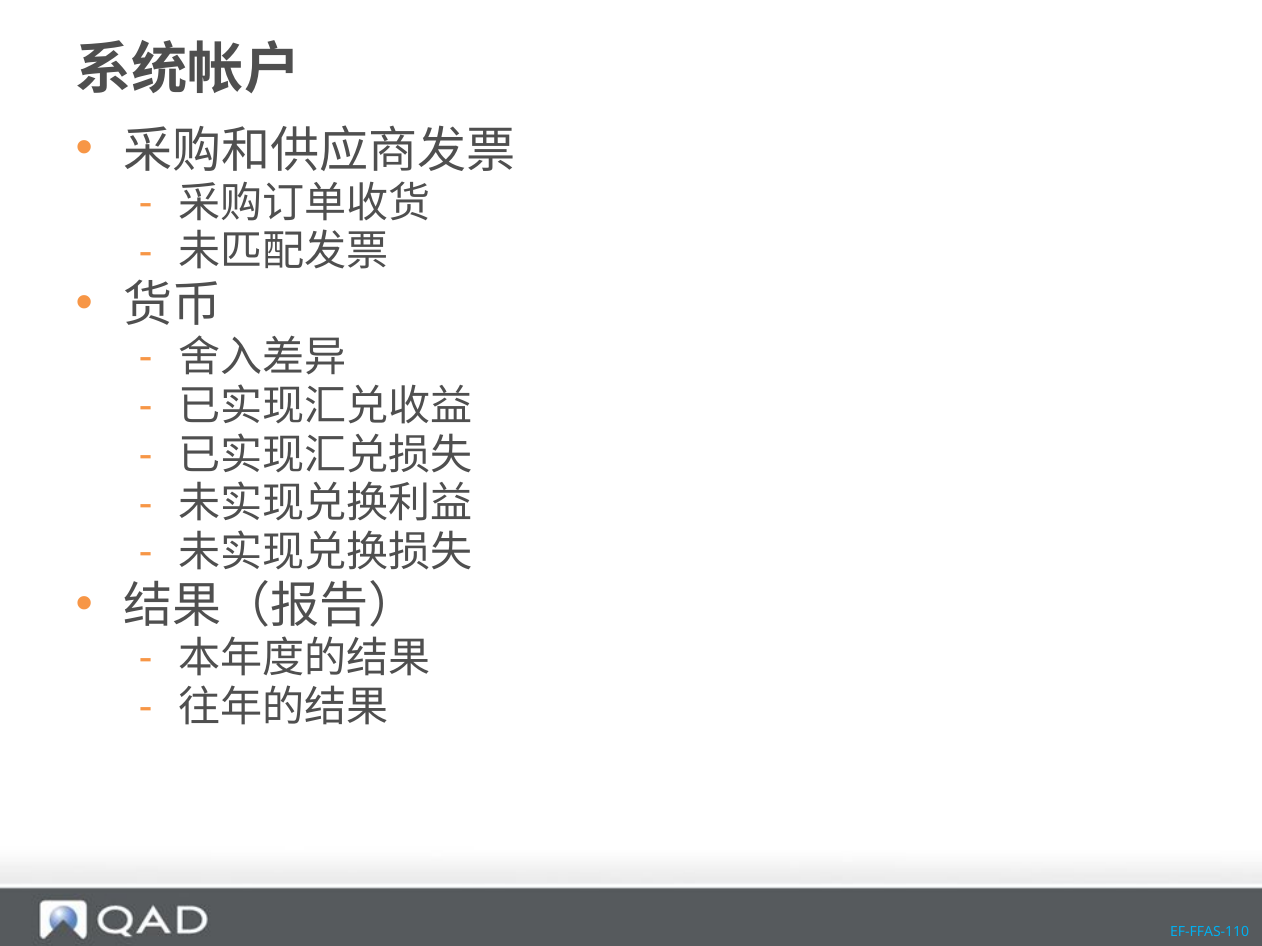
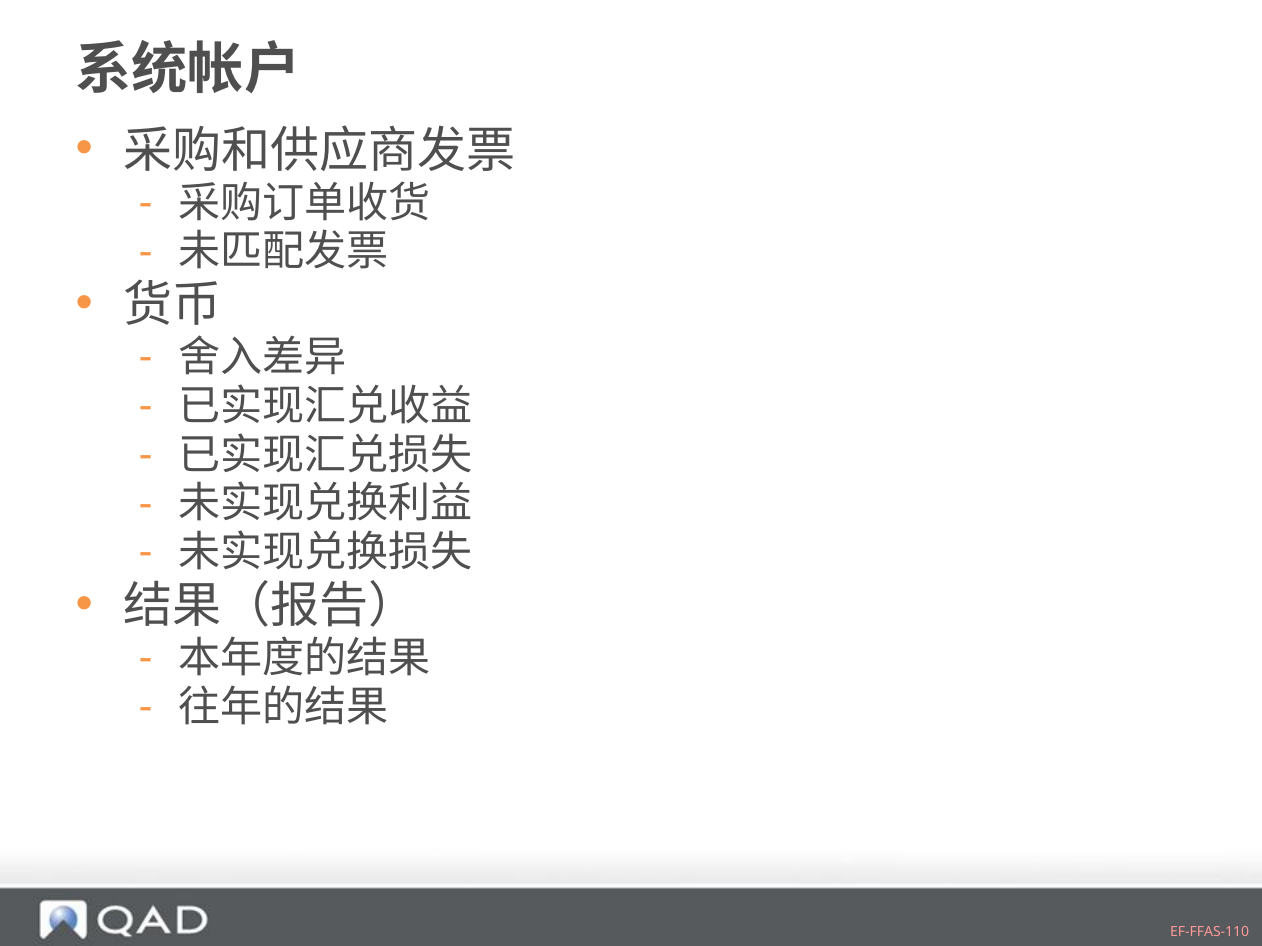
EF-FFAS-110 colour: light blue -> pink
